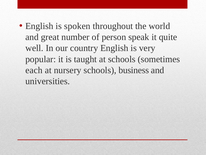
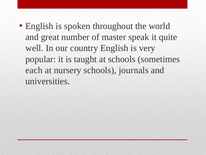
person: person -> master
business: business -> journals
